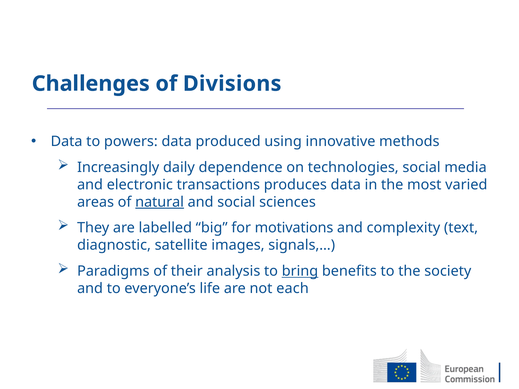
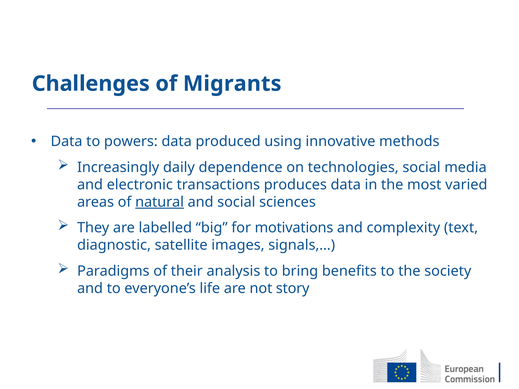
Divisions: Divisions -> Migrants
bring underline: present -> none
each: each -> story
